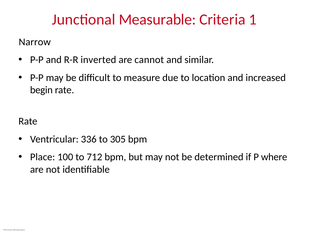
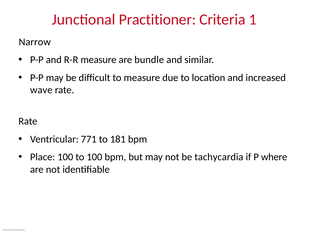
Measurable: Measurable -> Practitioner
R-R inverted: inverted -> measure
cannot: cannot -> bundle
begin: begin -> wave
336: 336 -> 771
305: 305 -> 181
to 712: 712 -> 100
determined: determined -> tachycardia
